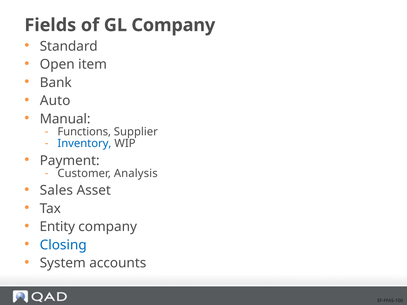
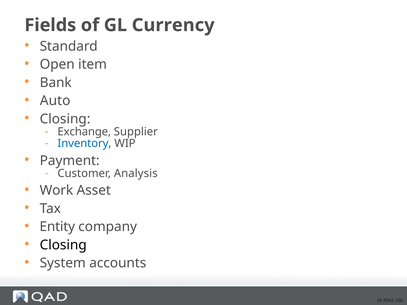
GL Company: Company -> Currency
Manual at (65, 119): Manual -> Closing
Functions: Functions -> Exchange
Sales: Sales -> Work
Closing at (63, 245) colour: blue -> black
